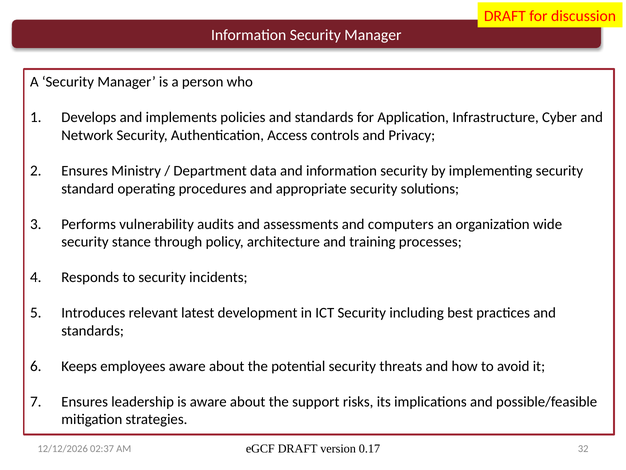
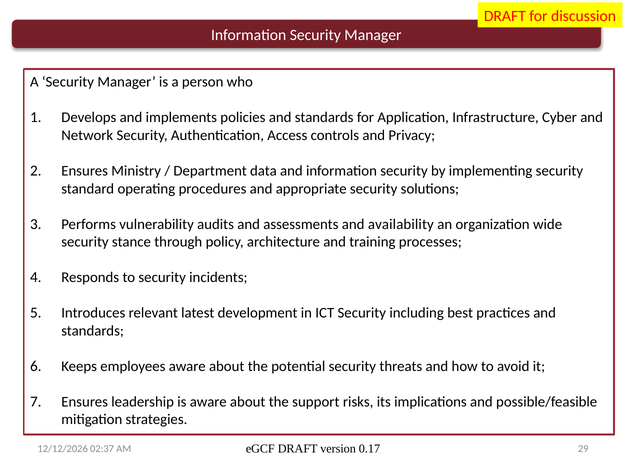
computers: computers -> availability
32: 32 -> 29
